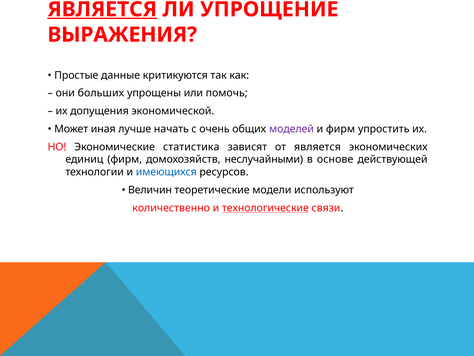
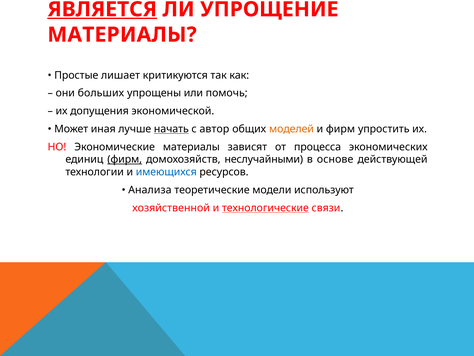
ВЫРАЖЕНИЯ at (122, 35): ВЫРАЖЕНИЯ -> МАТЕРИАЛЫ
данные: данные -> лишает
начать underline: none -> present
очень: очень -> автор
моделей colour: purple -> orange
Экономические статистика: статистика -> материалы
от является: является -> процесса
фирм at (125, 159) underline: none -> present
Величин: Величин -> Анализа
количественно: количественно -> хозяйственной
